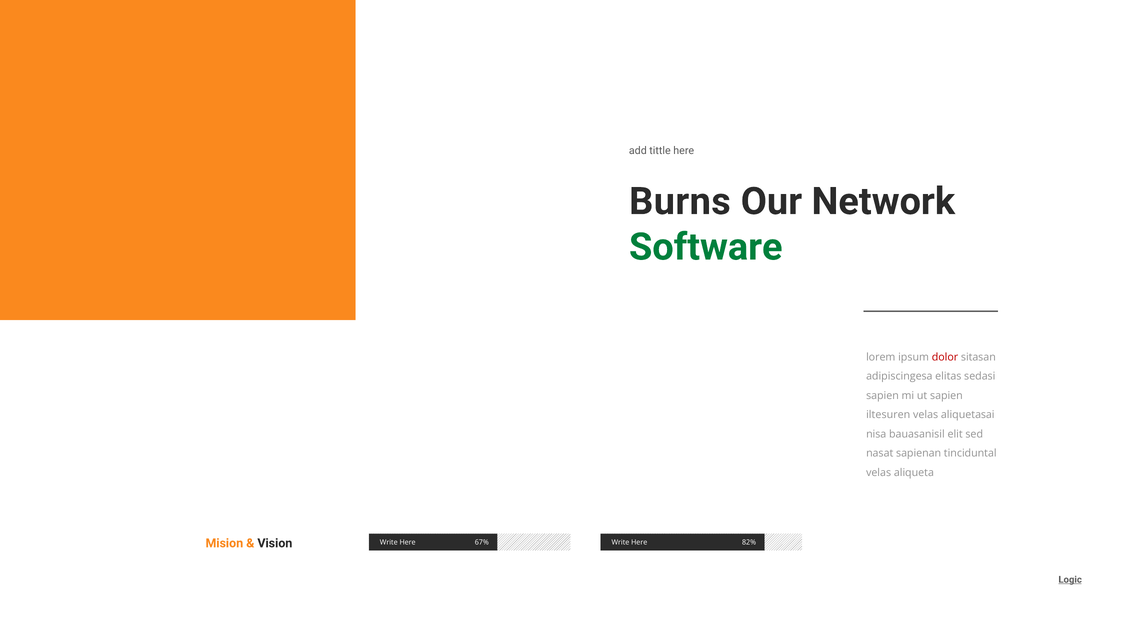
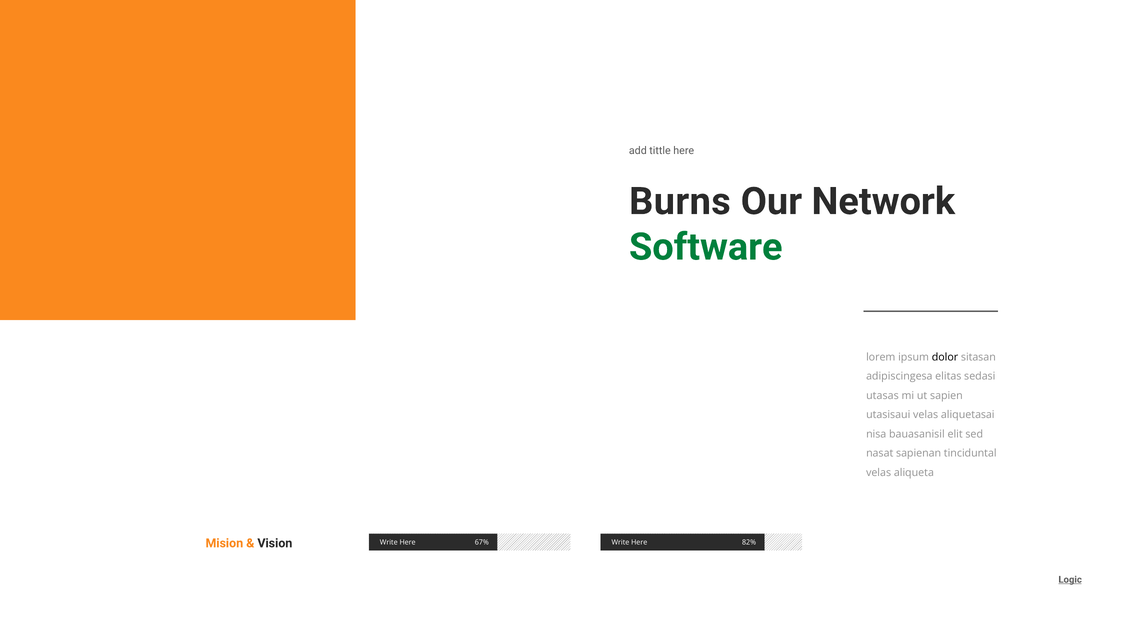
dolor colour: red -> black
sapien at (882, 396): sapien -> utasas
iltesuren: iltesuren -> utasisaui
